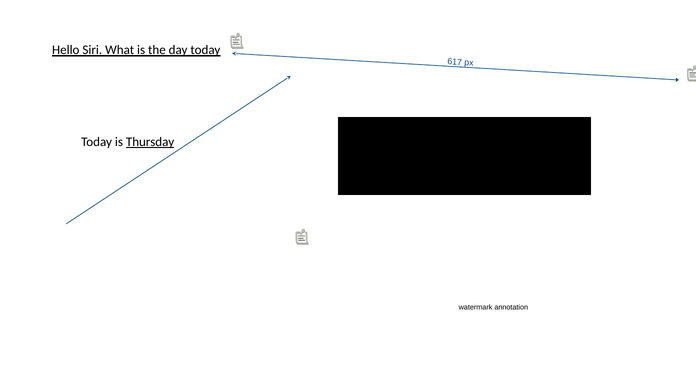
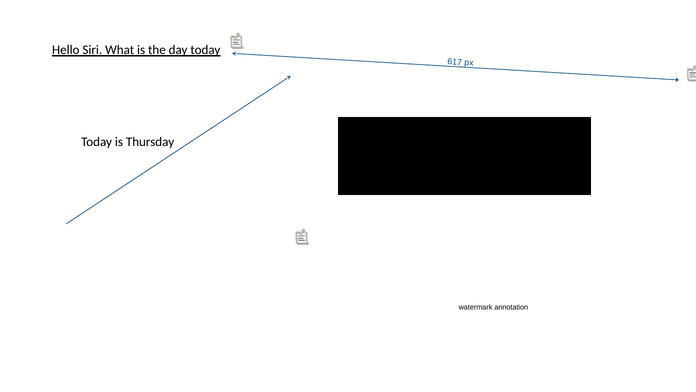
Thursday underline: present -> none
